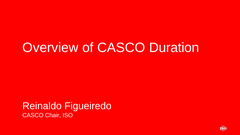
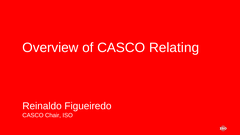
Duration: Duration -> Relating
